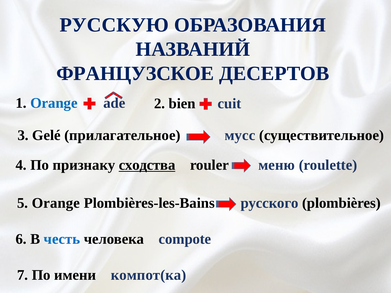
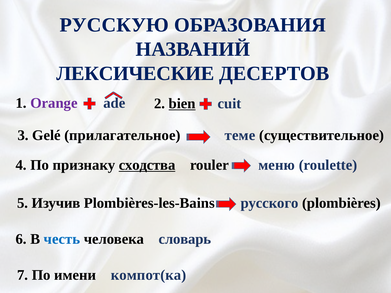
ФРАНЦУЗСКОЕ: ФРАНЦУЗСКОЕ -> ЛЕКСИЧЕСКИЕ
Orange at (54, 103) colour: blue -> purple
bien underline: none -> present
мусс: мусс -> теме
5 Orange: Orange -> Изучив
compote: compote -> словарь
